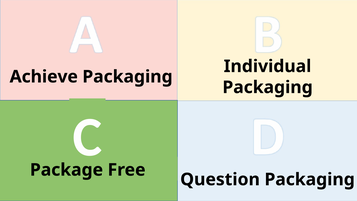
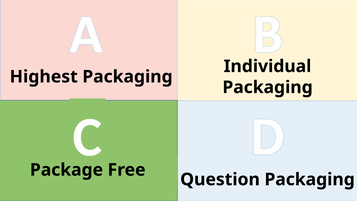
Achieve: Achieve -> Highest
